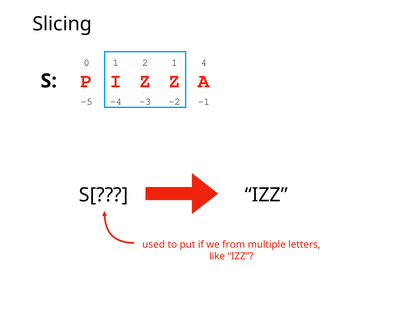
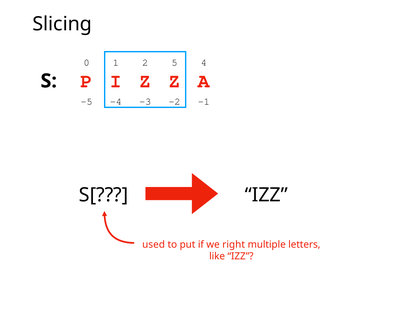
2 1: 1 -> 5
from: from -> right
